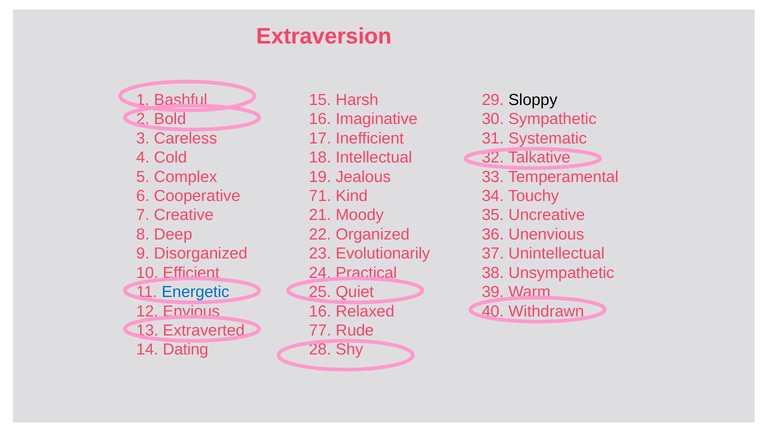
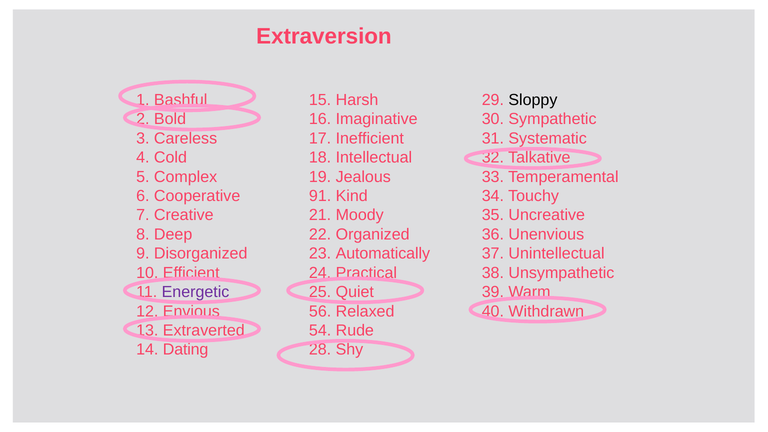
71: 71 -> 91
Evolutionarily: Evolutionarily -> Automatically
Energetic colour: blue -> purple
16 at (320, 311): 16 -> 56
77: 77 -> 54
